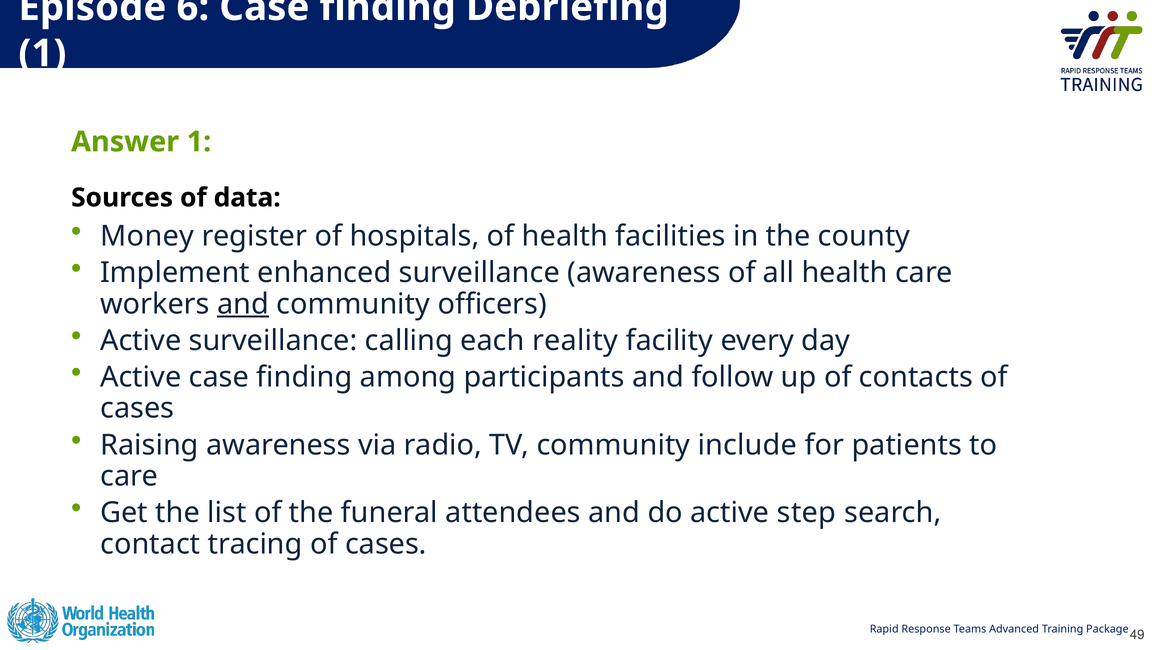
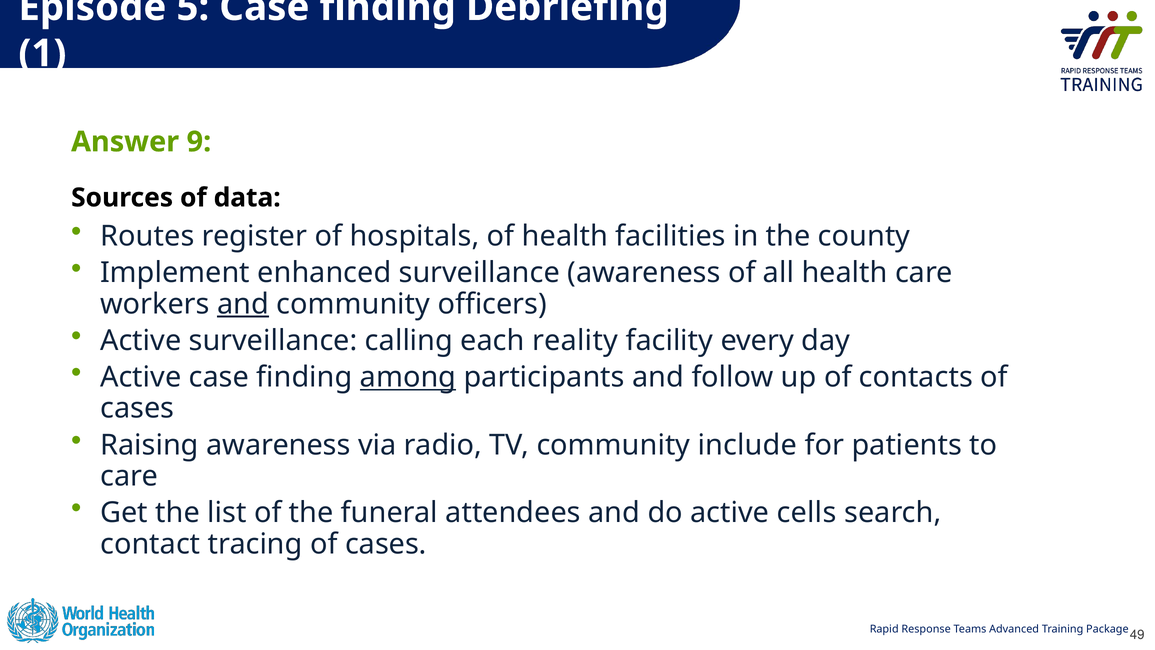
6: 6 -> 5
Answer 1: 1 -> 9
Money: Money -> Routes
among underline: none -> present
step: step -> cells
